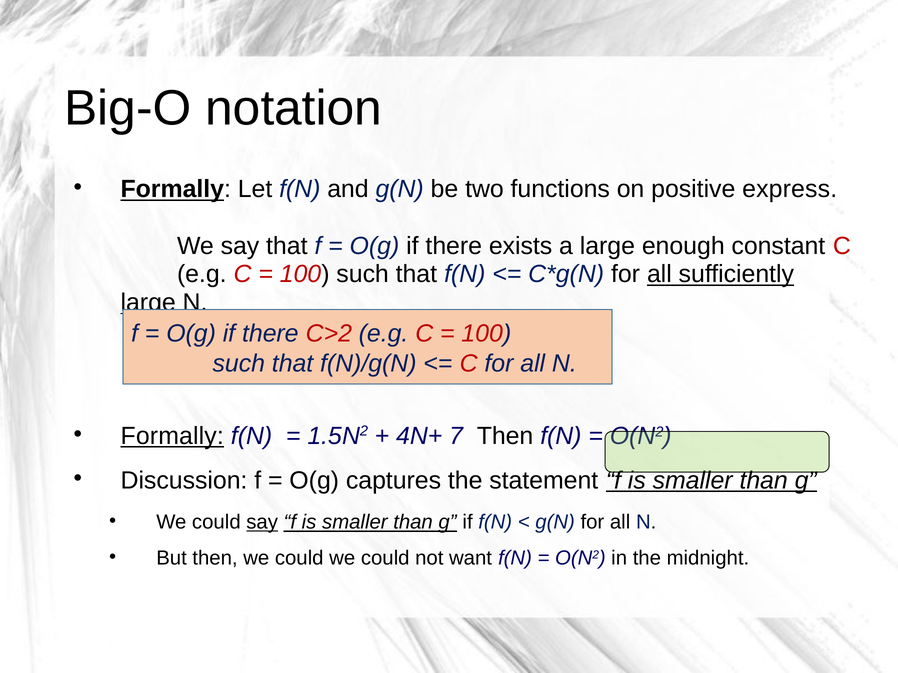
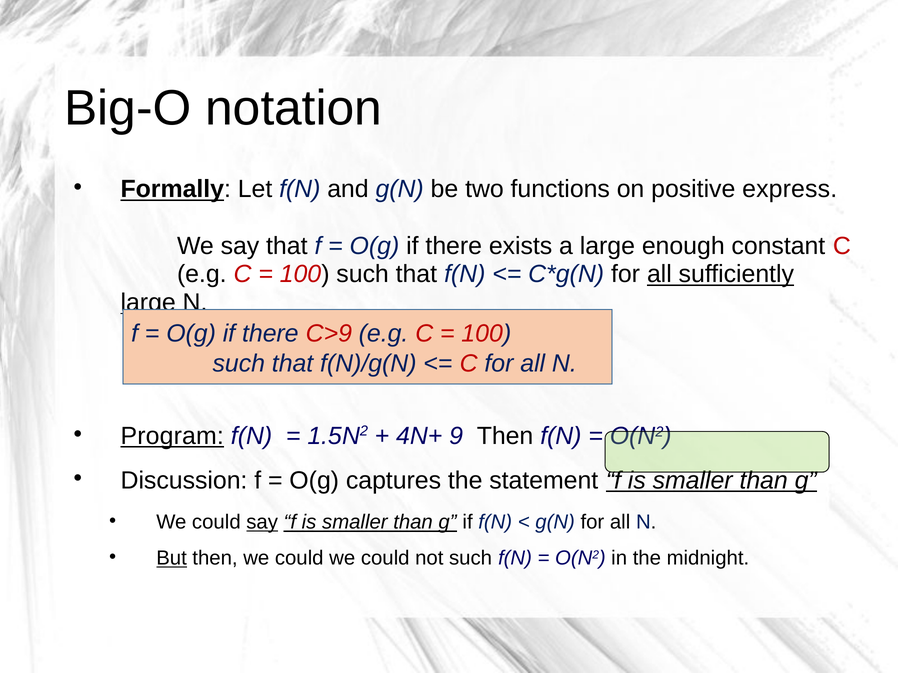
C>2: C>2 -> C>9
Formally at (172, 436): Formally -> Program
7: 7 -> 9
But underline: none -> present
not want: want -> such
